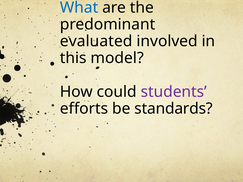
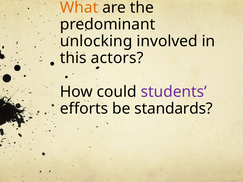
What colour: blue -> orange
evaluated: evaluated -> unlocking
model: model -> actors
